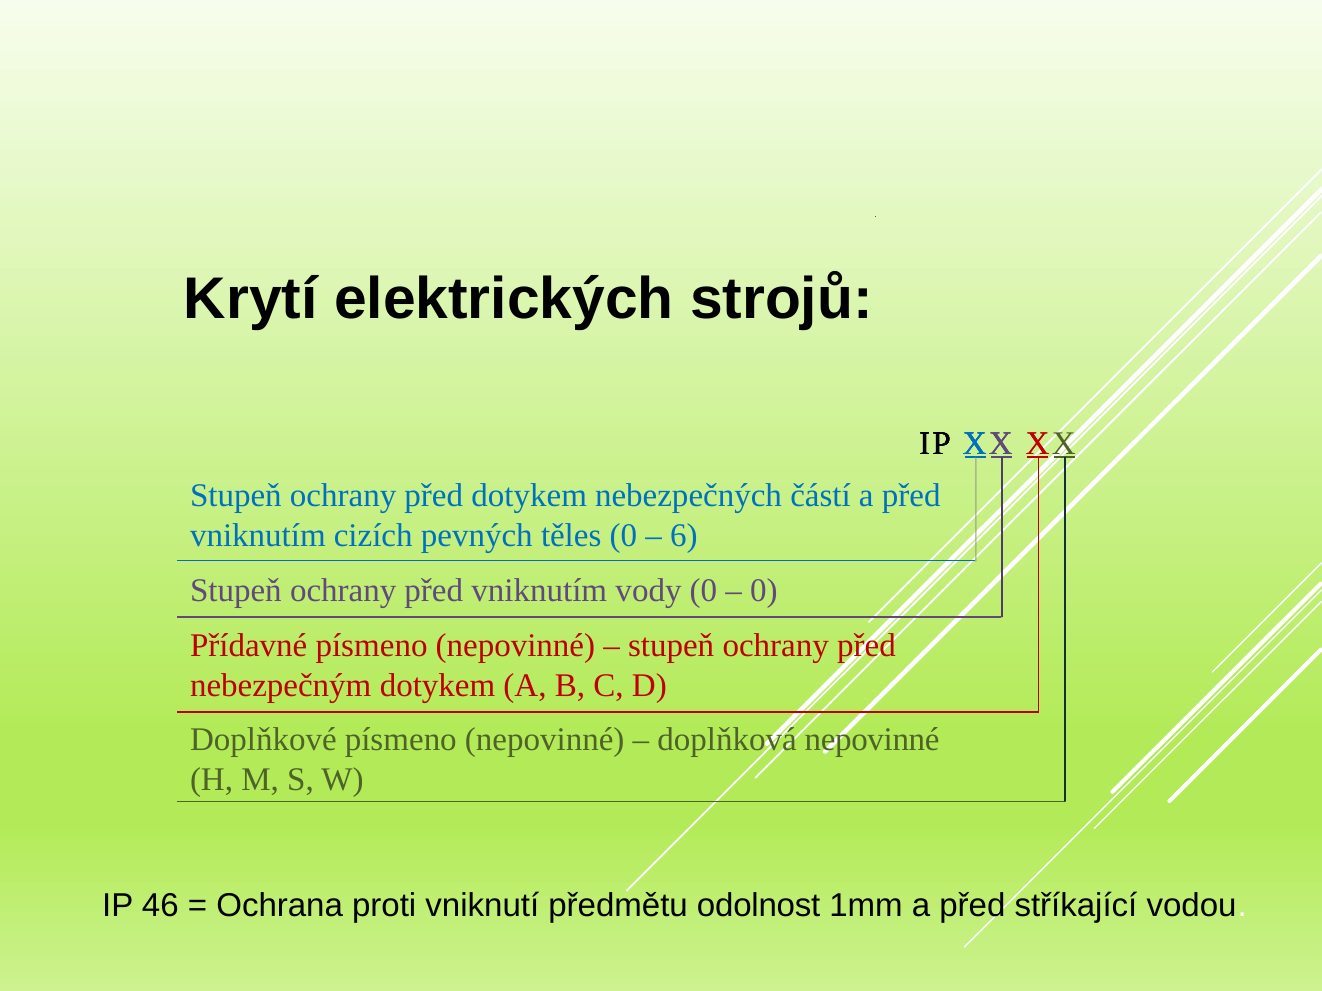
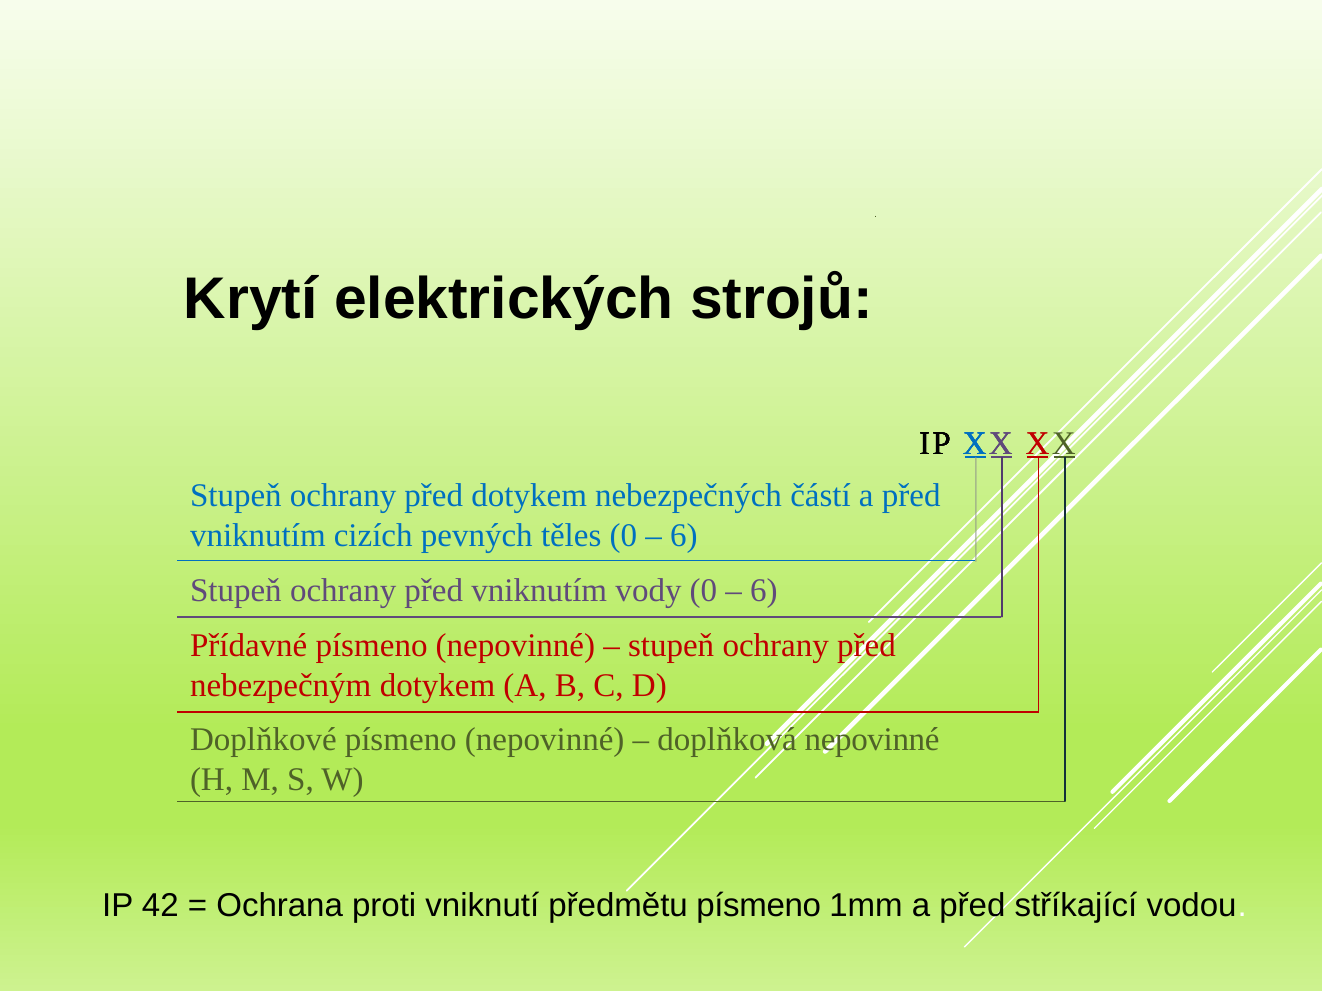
0 at (764, 591): 0 -> 6
46: 46 -> 42
předmětu odolnost: odolnost -> písmeno
